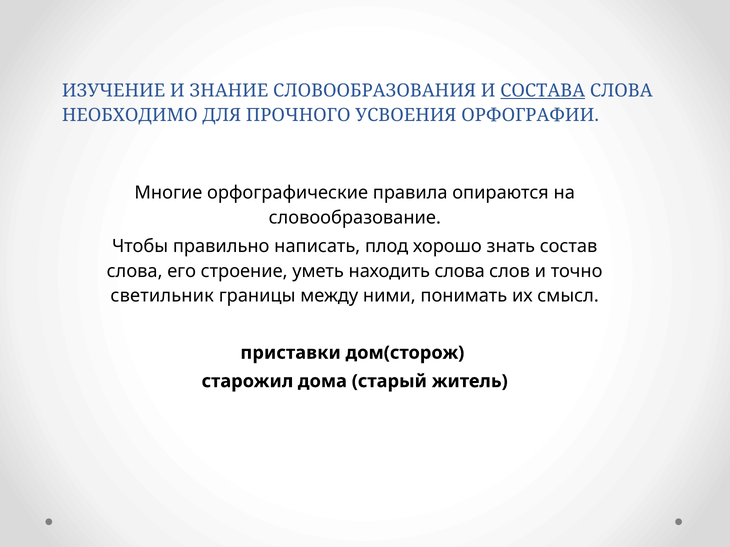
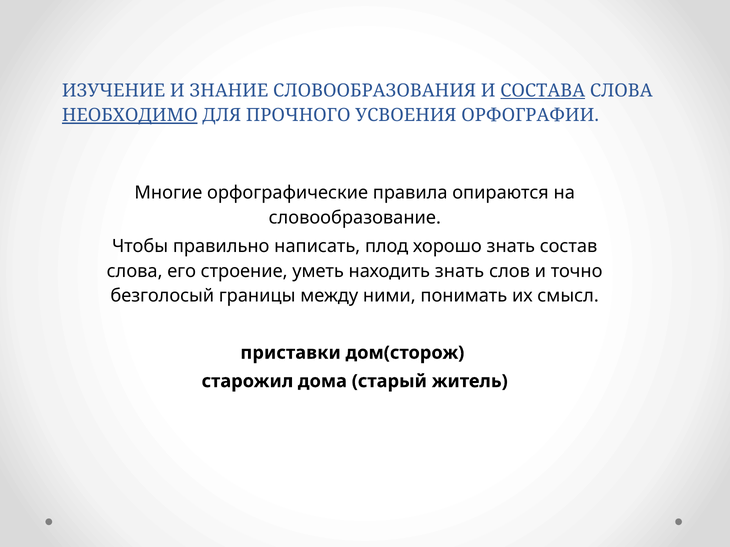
НЕОБХОДИМО underline: none -> present
находить слова: слова -> знать
светильник: светильник -> безголосый
